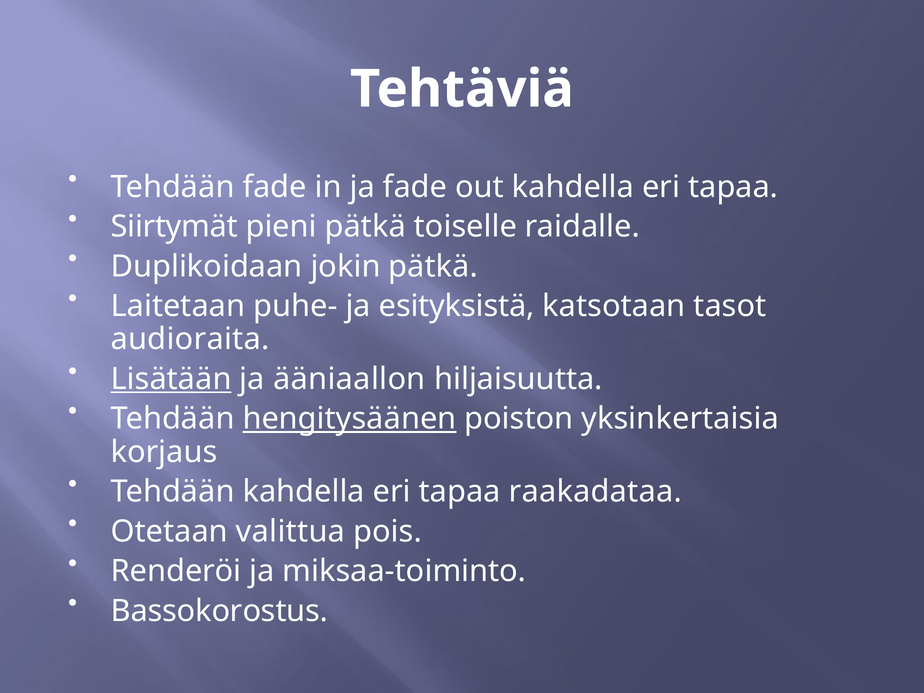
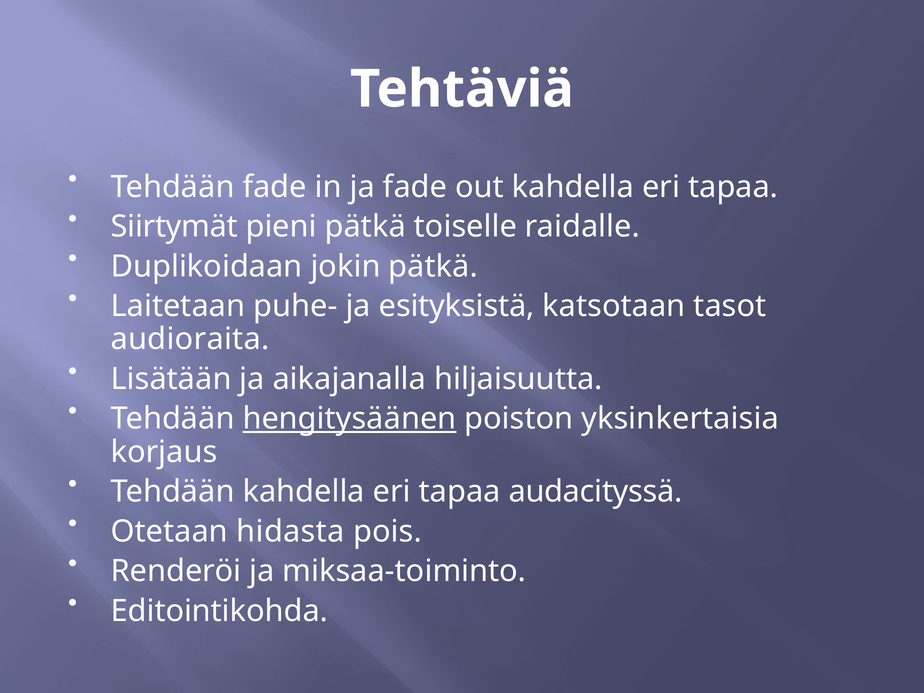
Lisätään underline: present -> none
ääniaallon: ääniaallon -> aikajanalla
raakadataa: raakadataa -> audacityssä
valittua: valittua -> hidasta
Bassokorostus: Bassokorostus -> Editointikohda
